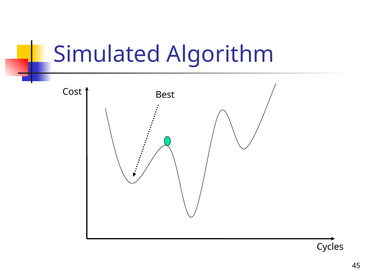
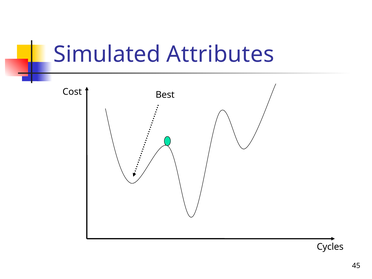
Algorithm: Algorithm -> Attributes
